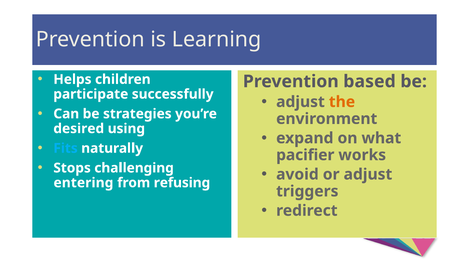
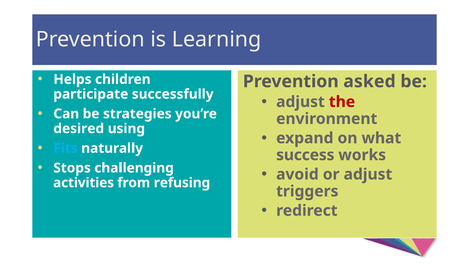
based: based -> asked
the colour: orange -> red
pacifier: pacifier -> success
entering: entering -> activities
